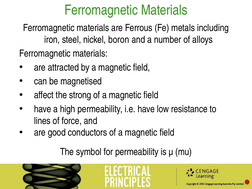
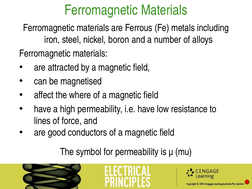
strong: strong -> where
